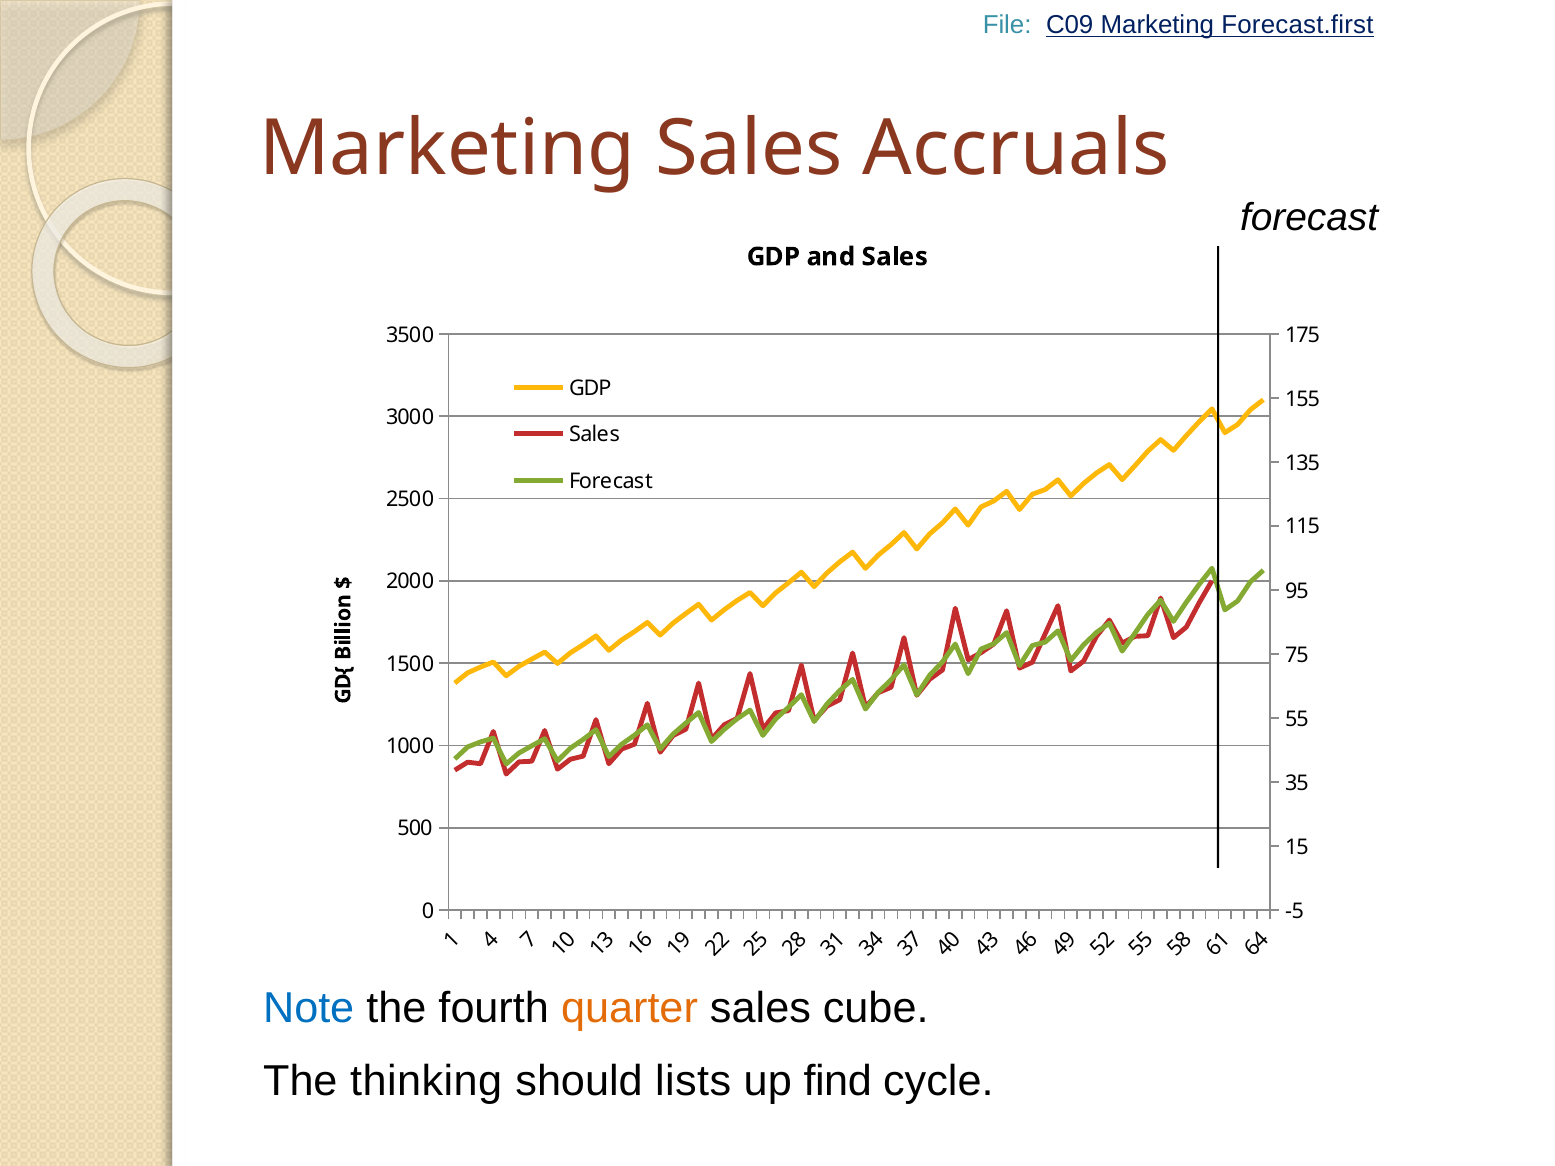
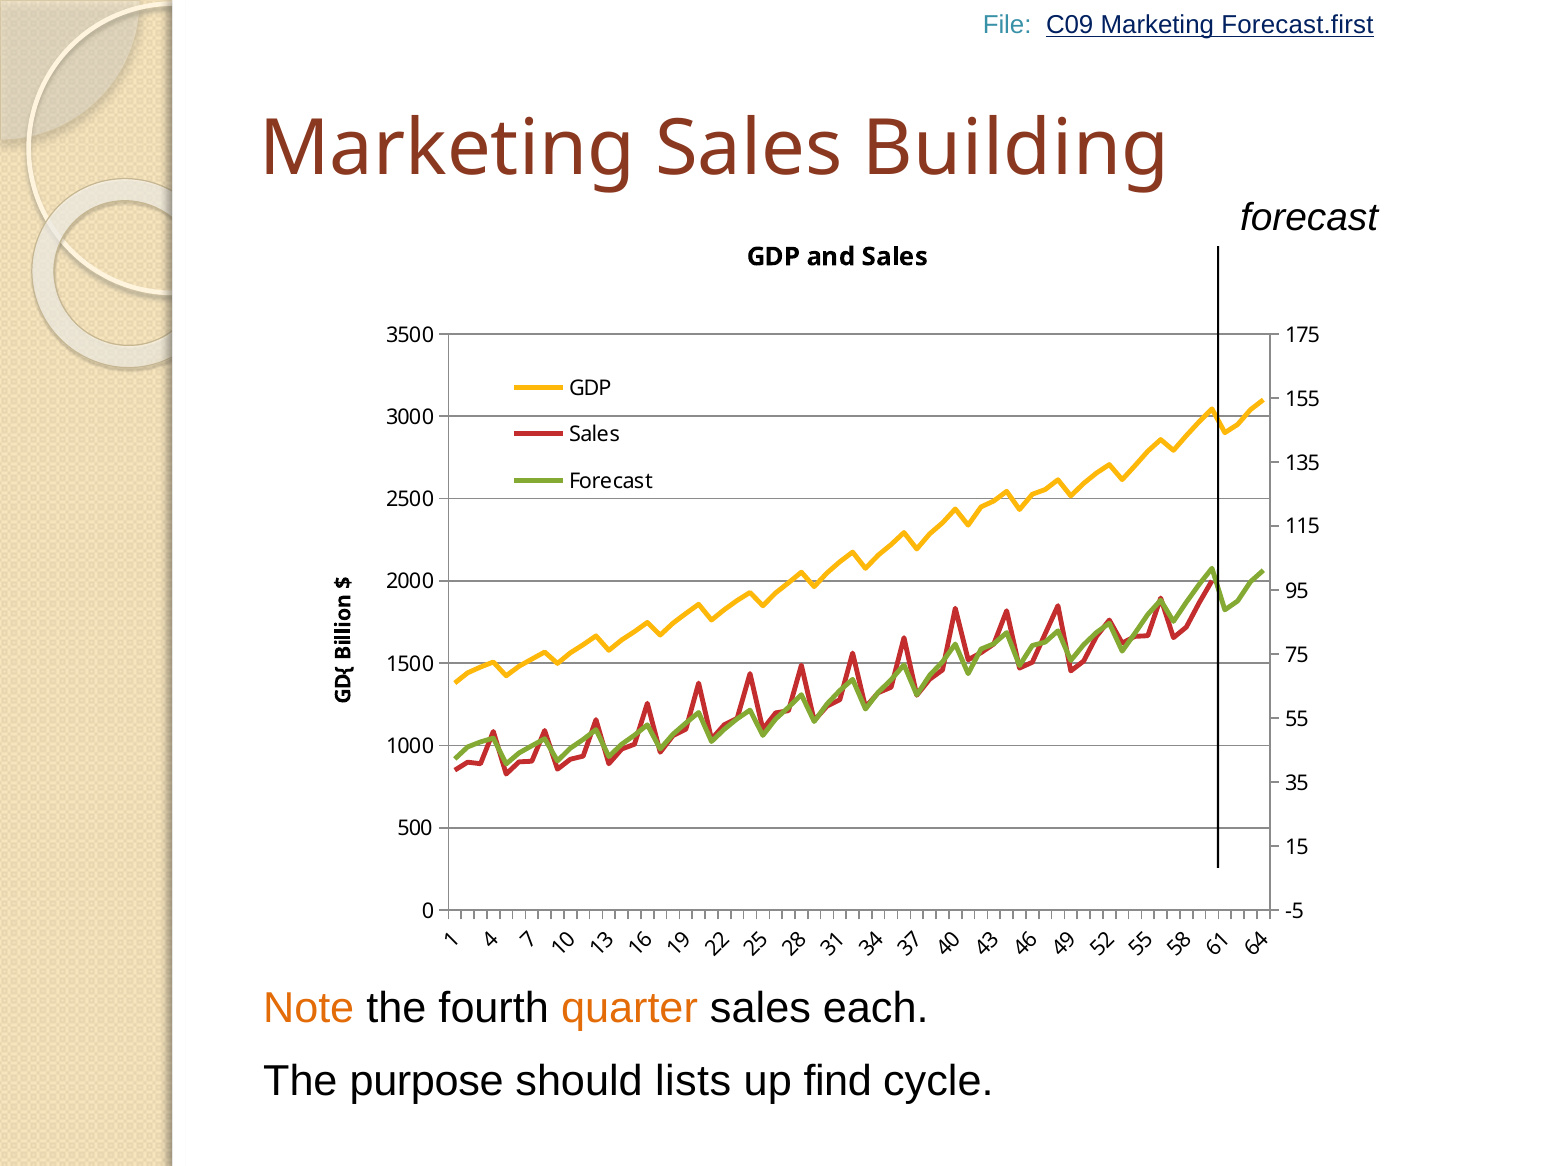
Accruals: Accruals -> Building
Note colour: blue -> orange
cube: cube -> each
thinking: thinking -> purpose
